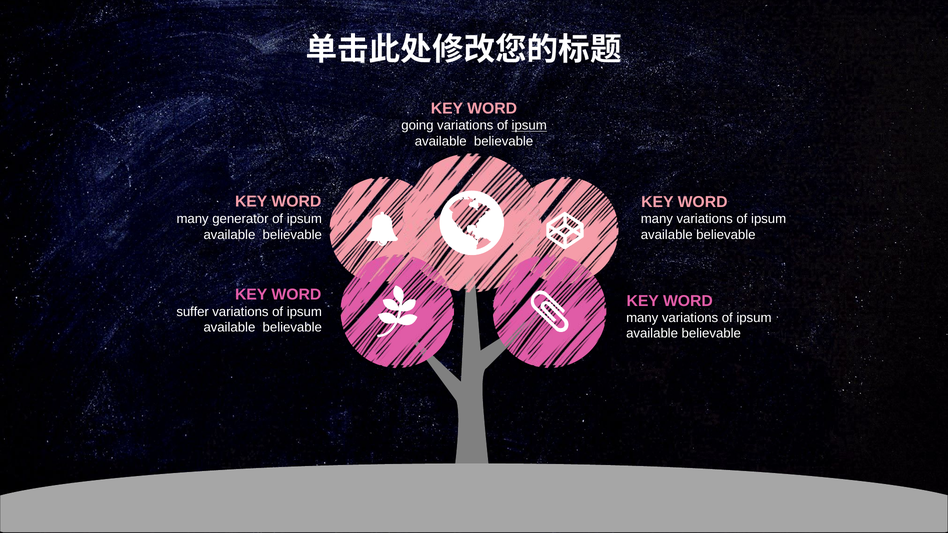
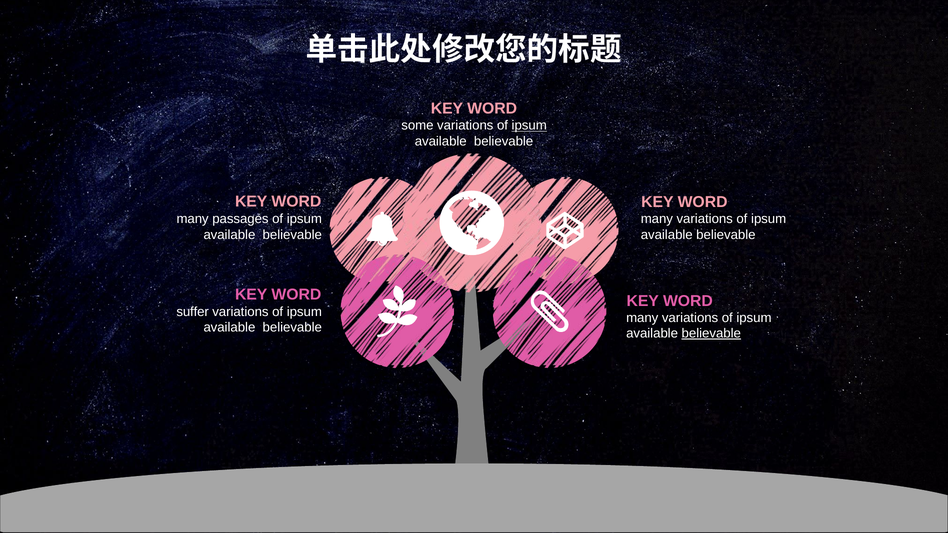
going: going -> some
generator: generator -> passages
believable at (711, 334) underline: none -> present
